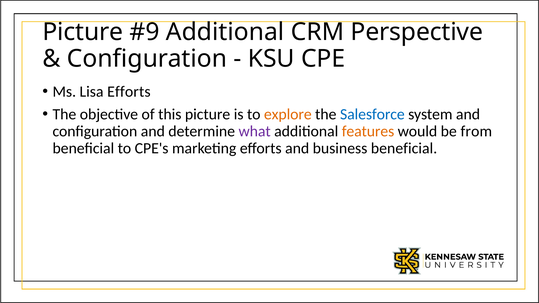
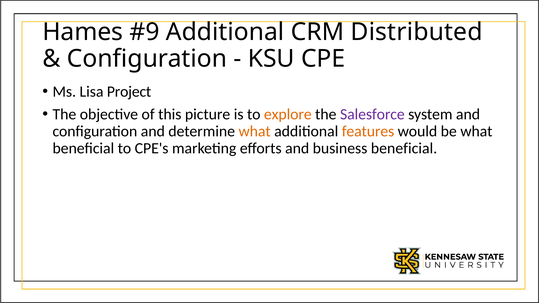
Picture at (83, 32): Picture -> Hames
Perspective: Perspective -> Distributed
Lisa Efforts: Efforts -> Project
Salesforce colour: blue -> purple
what at (255, 131) colour: purple -> orange
be from: from -> what
